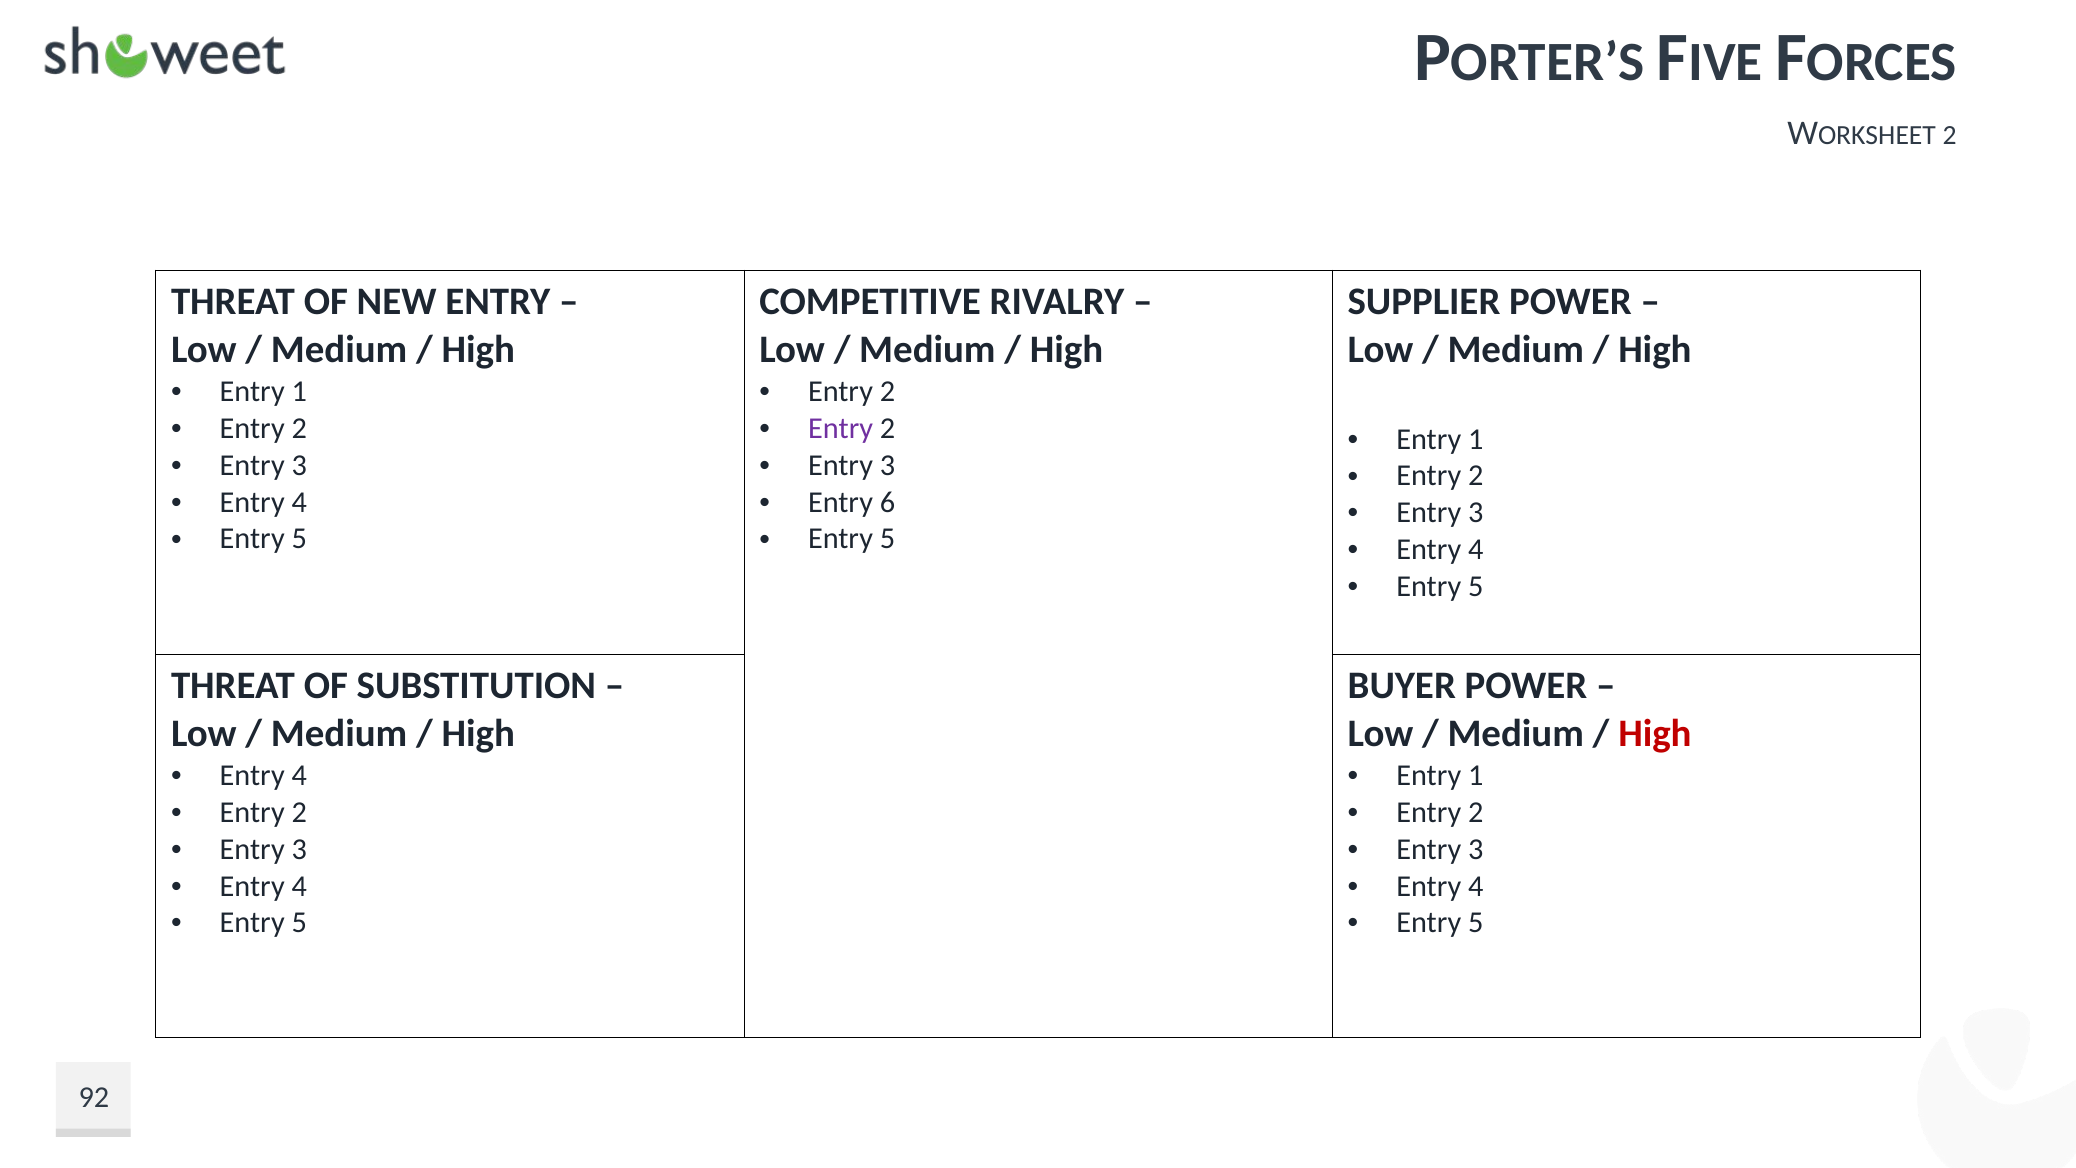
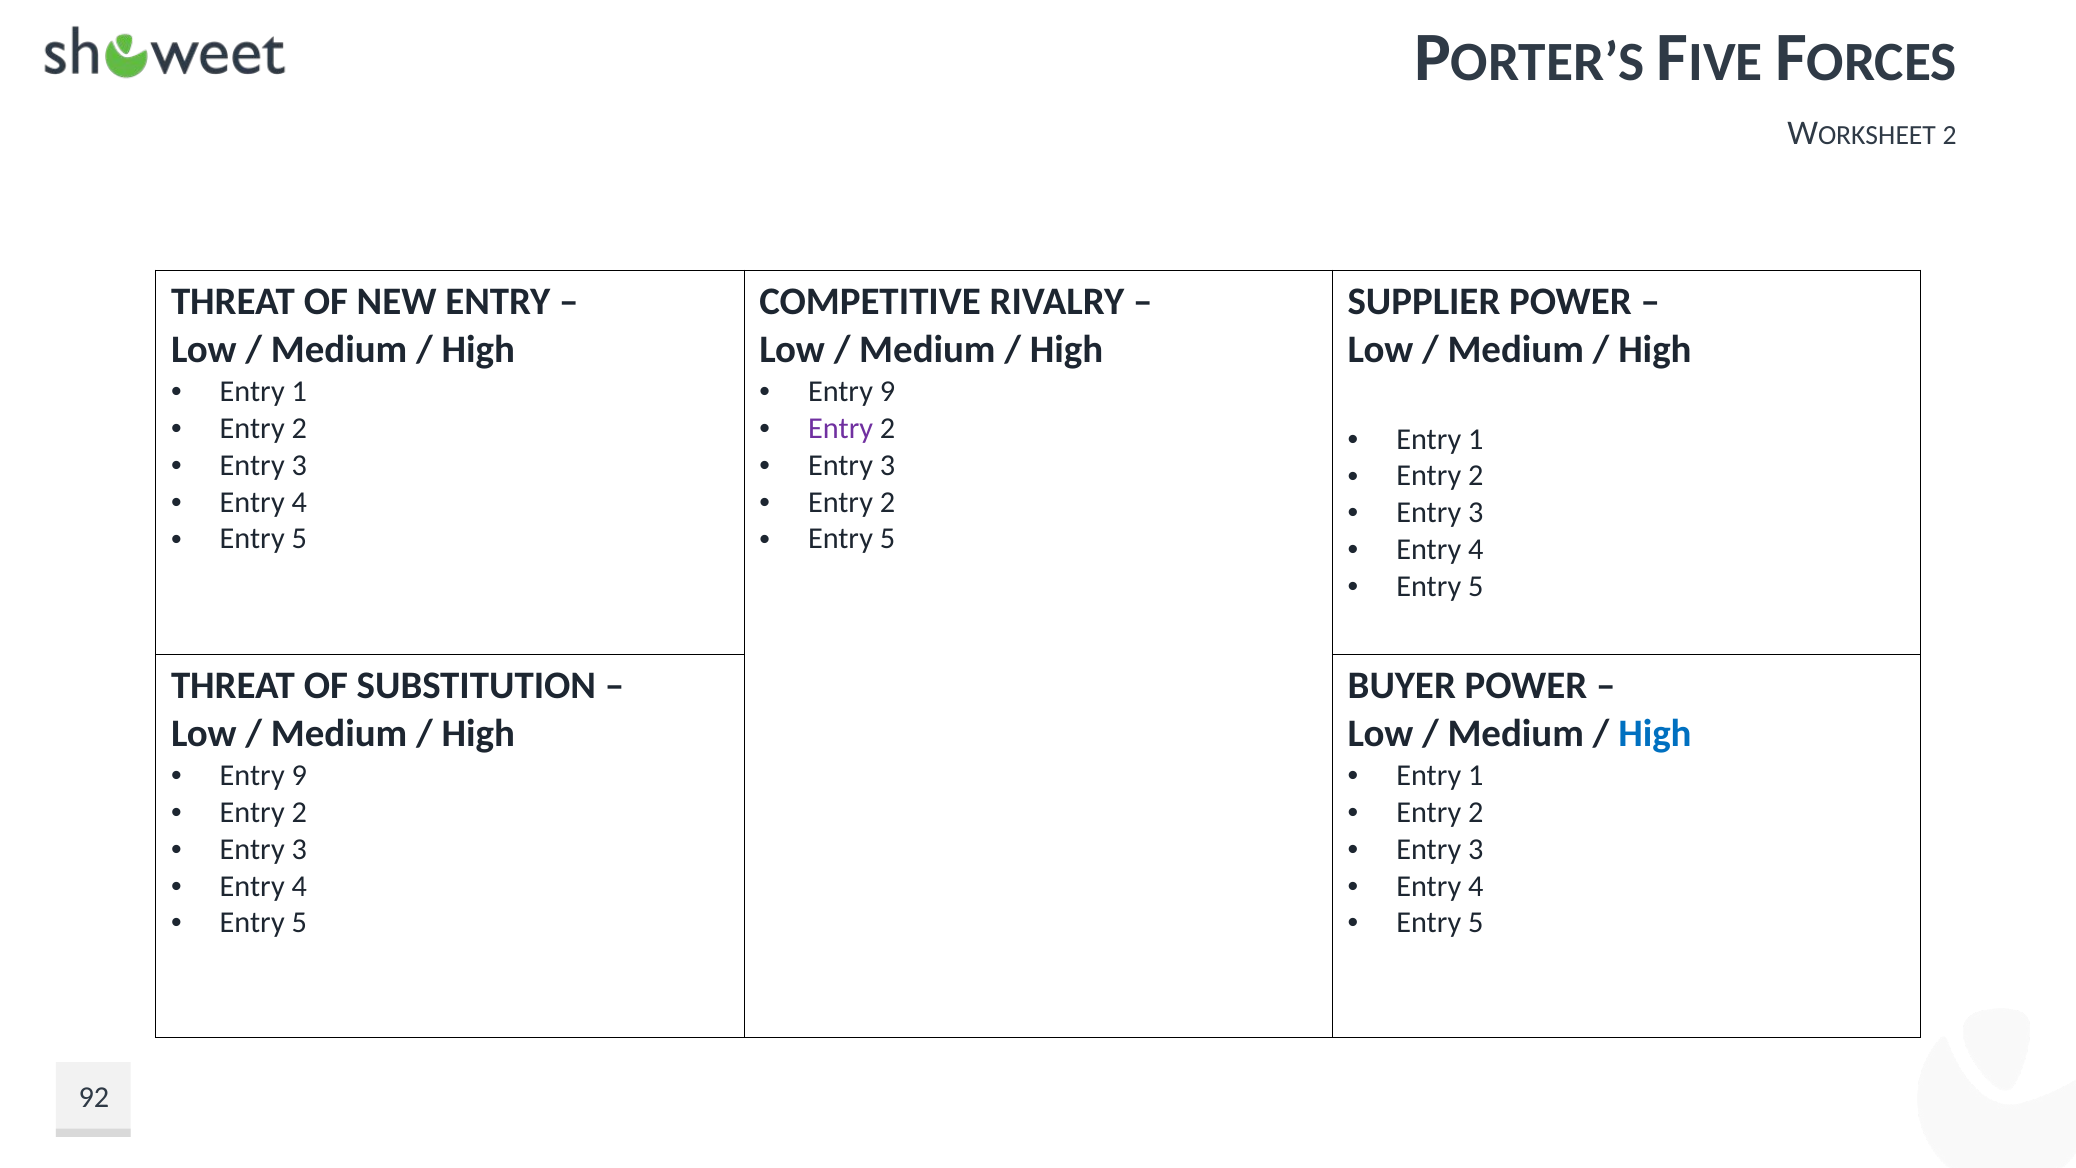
2 at (888, 392): 2 -> 9
6 at (888, 502): 6 -> 2
High at (1655, 733) colour: red -> blue
4 at (299, 775): 4 -> 9
